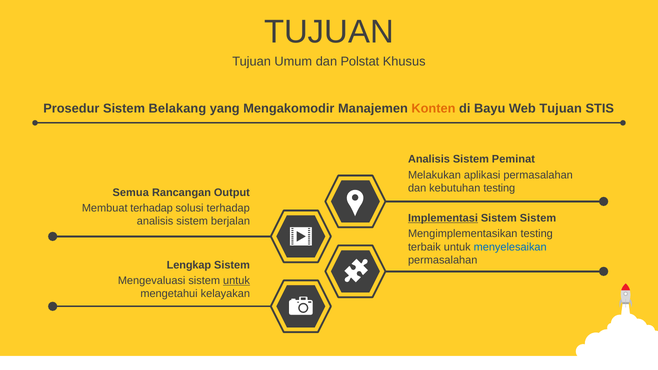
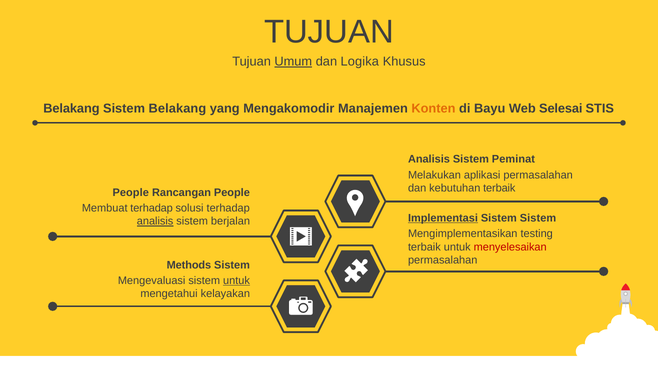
Umum underline: none -> present
Polstat: Polstat -> Logika
Prosedur at (71, 109): Prosedur -> Belakang
Web Tujuan: Tujuan -> Selesai
kebutuhan testing: testing -> terbaik
Semua at (131, 193): Semua -> People
Rancangan Output: Output -> People
analisis at (155, 221) underline: none -> present
menyelesaikan colour: blue -> red
Lengkap: Lengkap -> Methods
